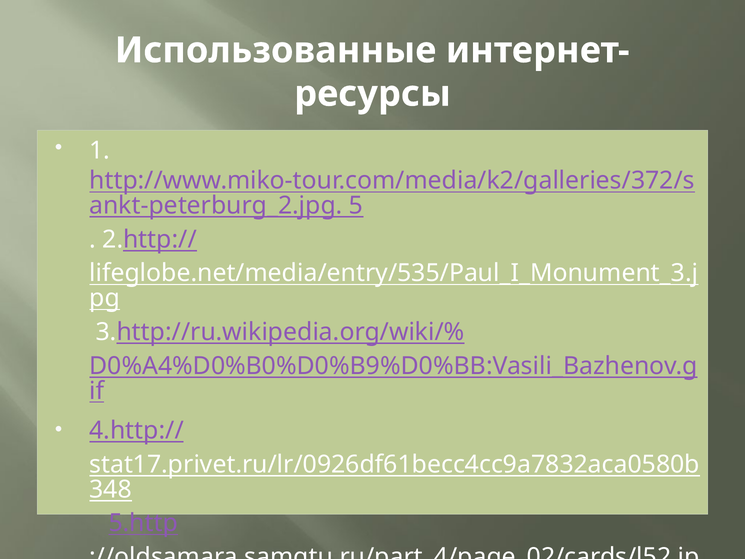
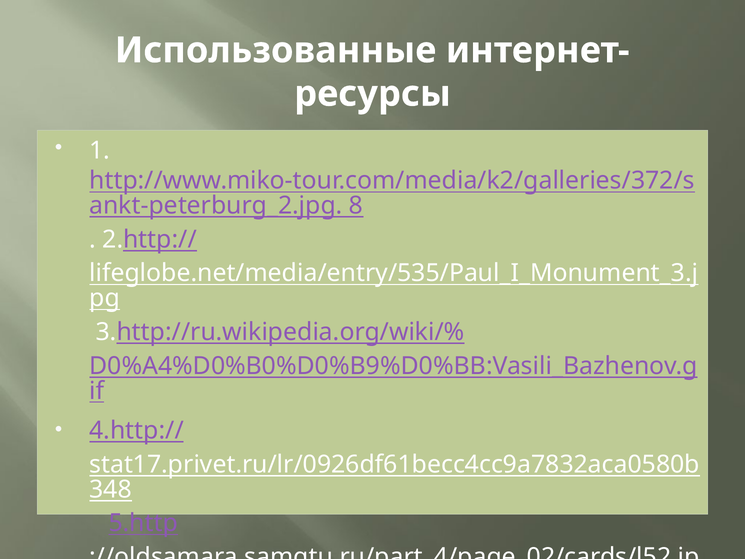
5: 5 -> 8
